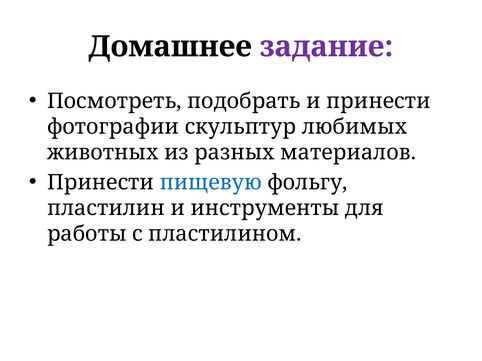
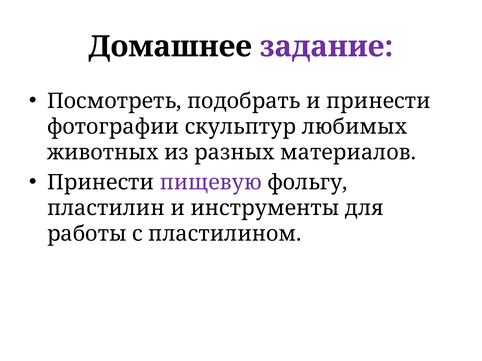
пищевую colour: blue -> purple
